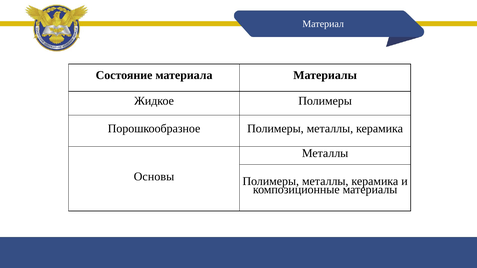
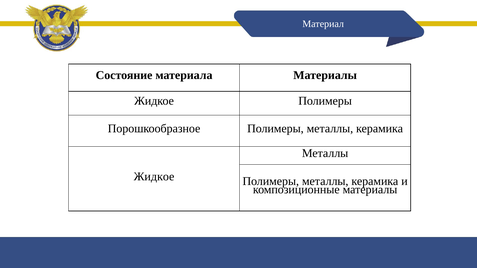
Основы at (154, 177): Основы -> Жидкое
